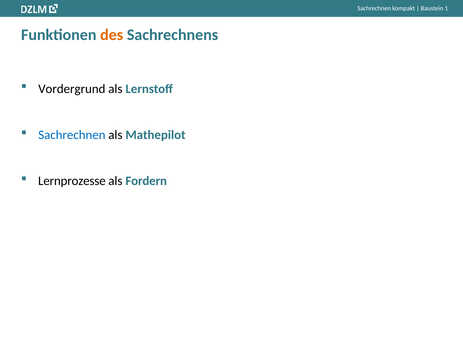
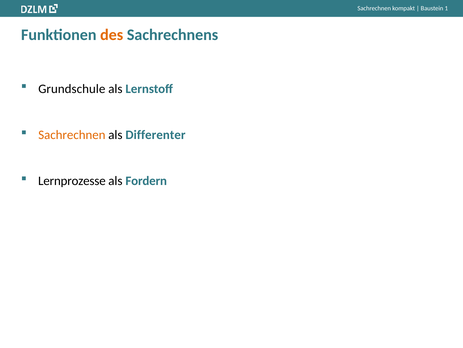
Vordergrund: Vordergrund -> Grundschule
Sachrechnen at (72, 135) colour: blue -> orange
Mathepilot: Mathepilot -> Differenter
